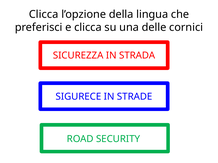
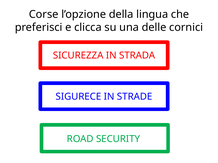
Clicca at (44, 14): Clicca -> Corse
